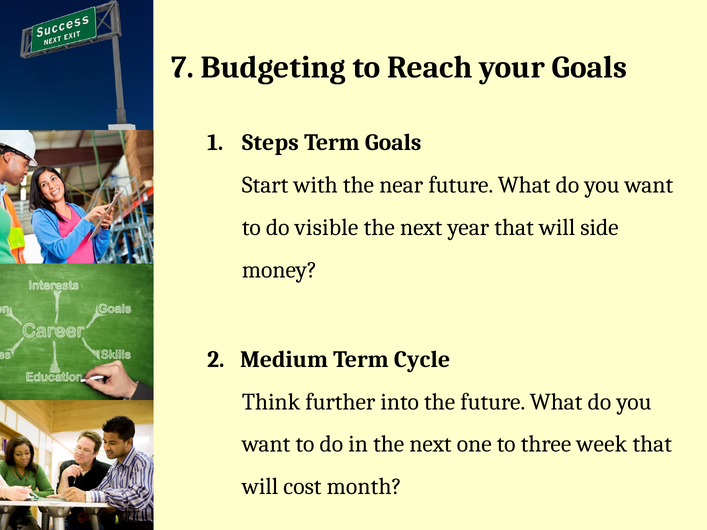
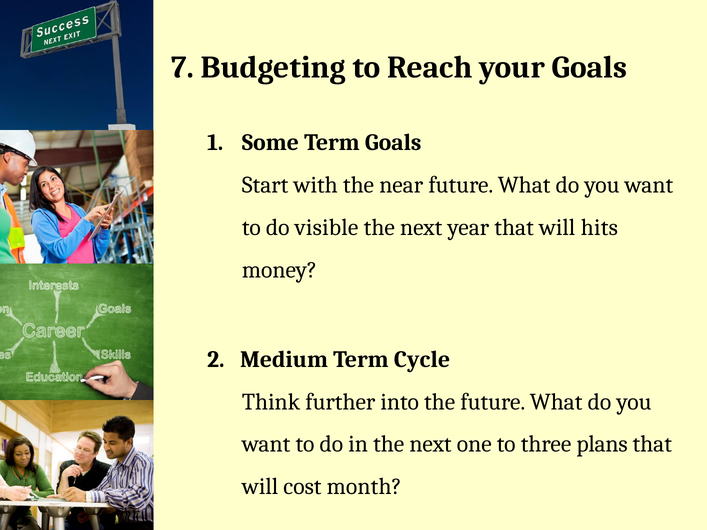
Steps: Steps -> Some
side: side -> hits
week: week -> plans
